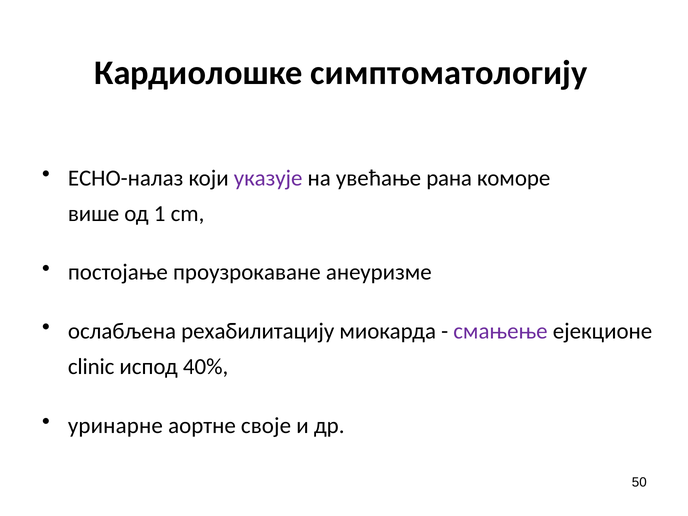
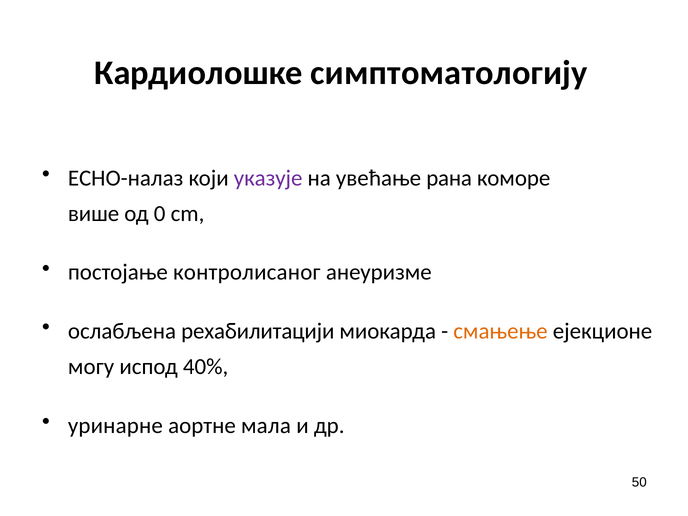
1: 1 -> 0
проузрокаване: проузрокаване -> контролисаног
рехабилитацију: рехабилитацију -> рехабилитацији
смањење colour: purple -> orange
clinic: clinic -> могу
своје: своје -> мала
